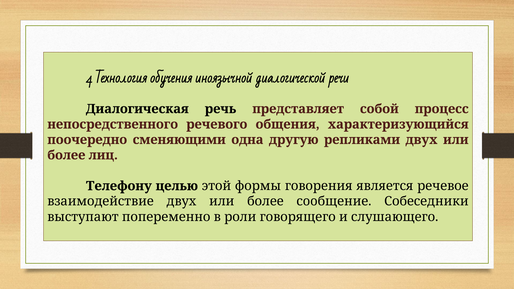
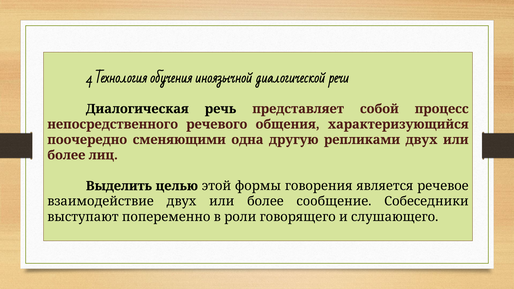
Телефону: Телефону -> Выделить
